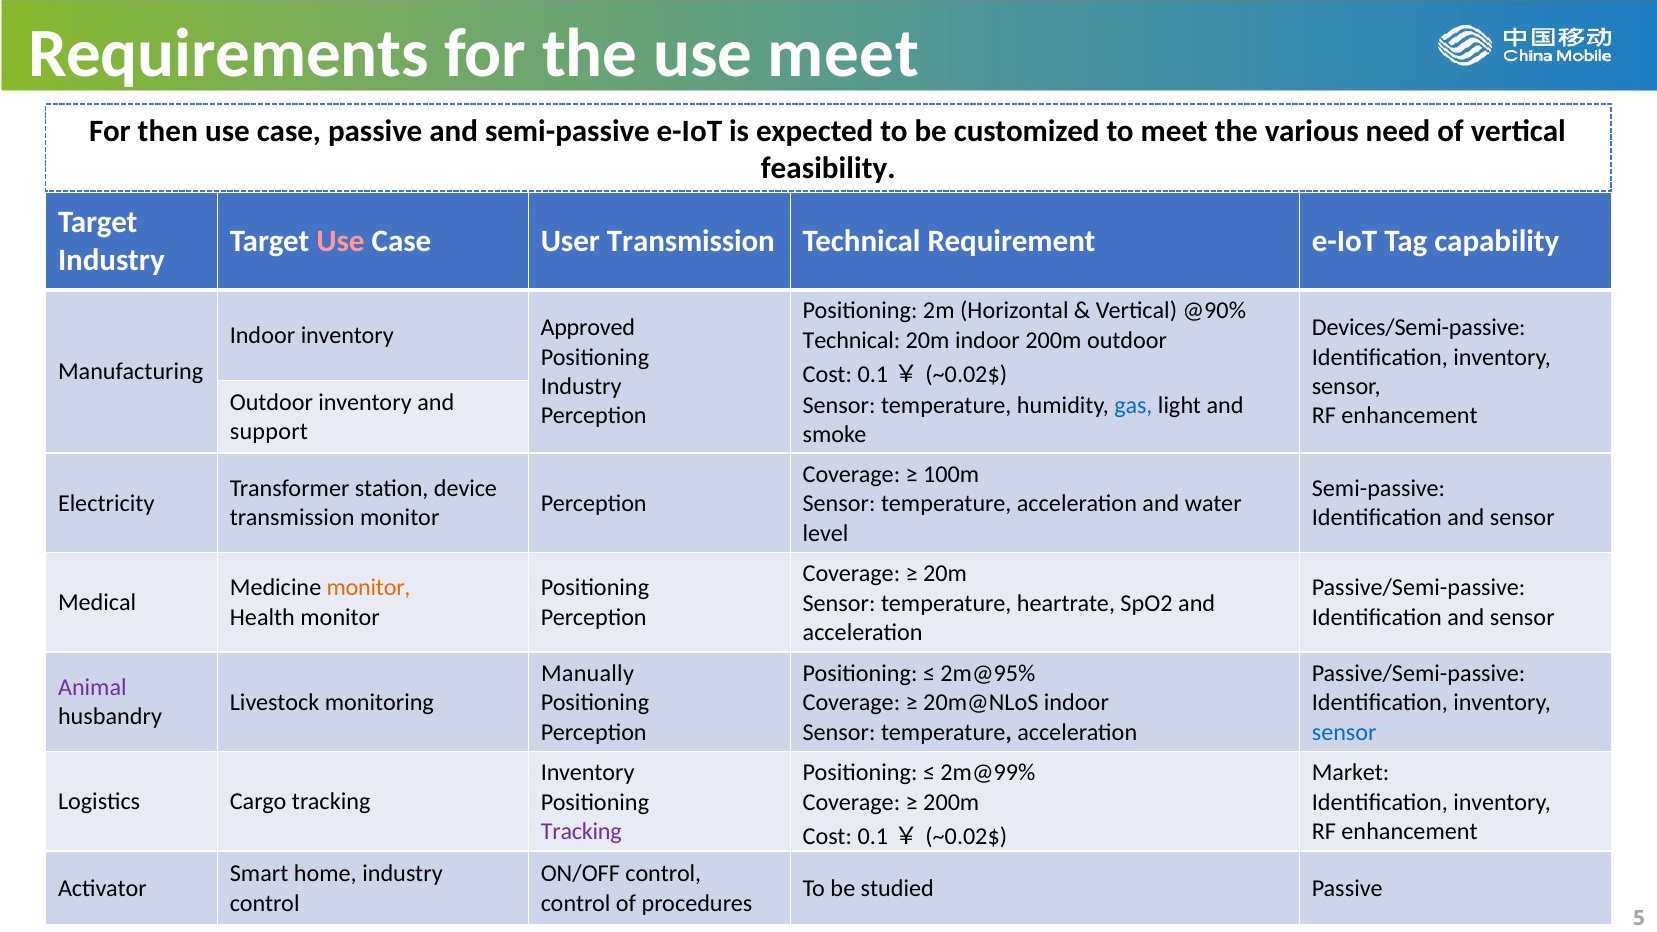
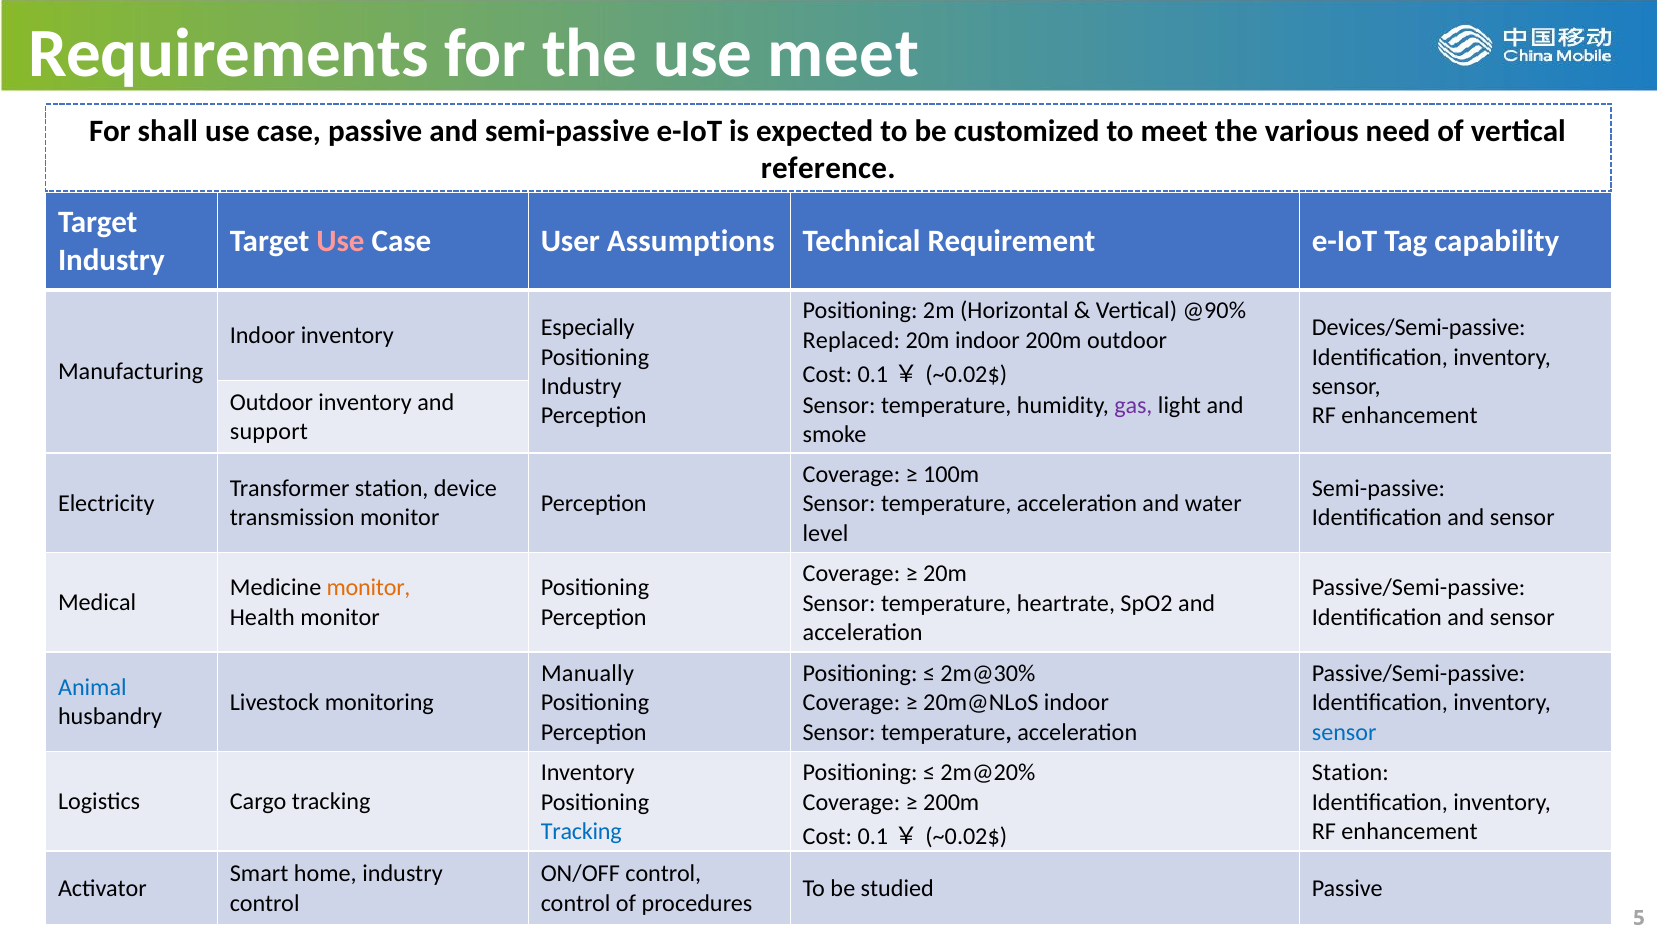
then: then -> shall
feasibility: feasibility -> reference
User Transmission: Transmission -> Assumptions
Approved: Approved -> Especially
Technical at (852, 340): Technical -> Replaced
gas colour: blue -> purple
2m@95%: 2m@95% -> 2m@30%
Animal colour: purple -> blue
2m@99%: 2m@99% -> 2m@20%
Market at (1351, 773): Market -> Station
Tracking at (581, 832) colour: purple -> blue
